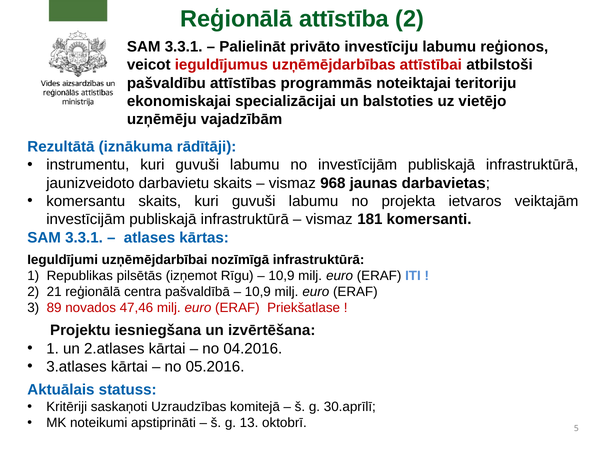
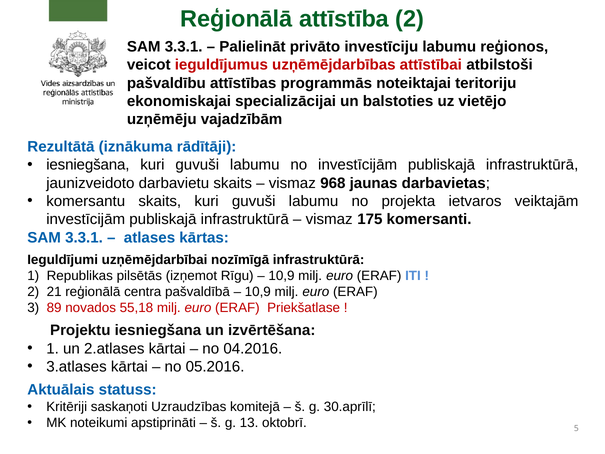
instrumentu at (88, 165): instrumentu -> iesniegšana
181: 181 -> 175
47,46: 47,46 -> 55,18
